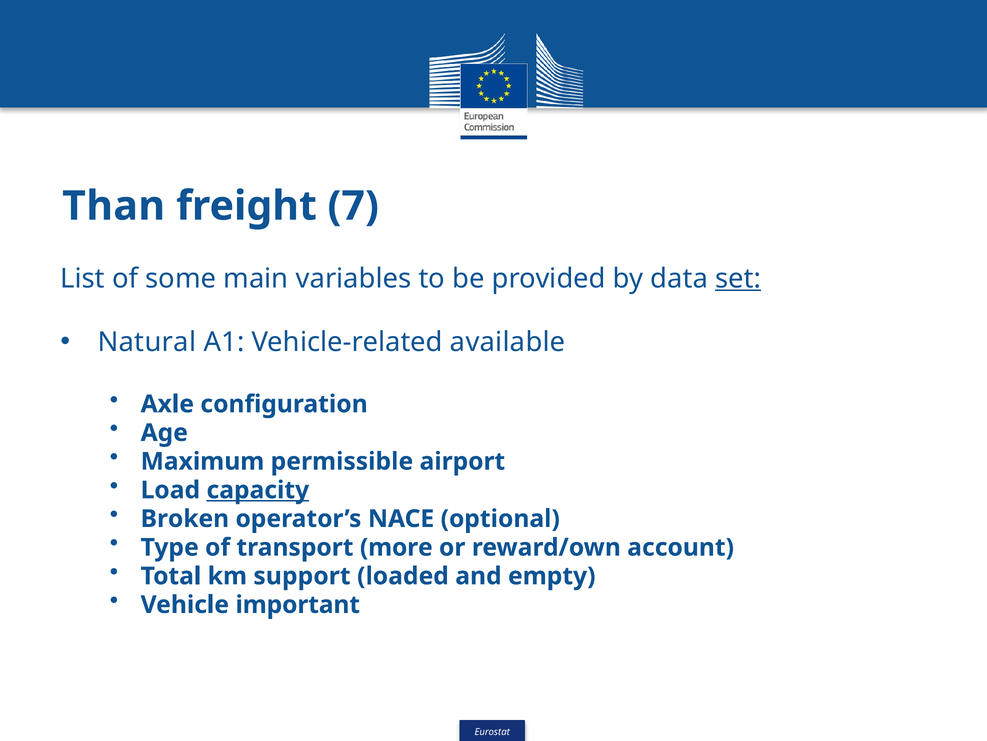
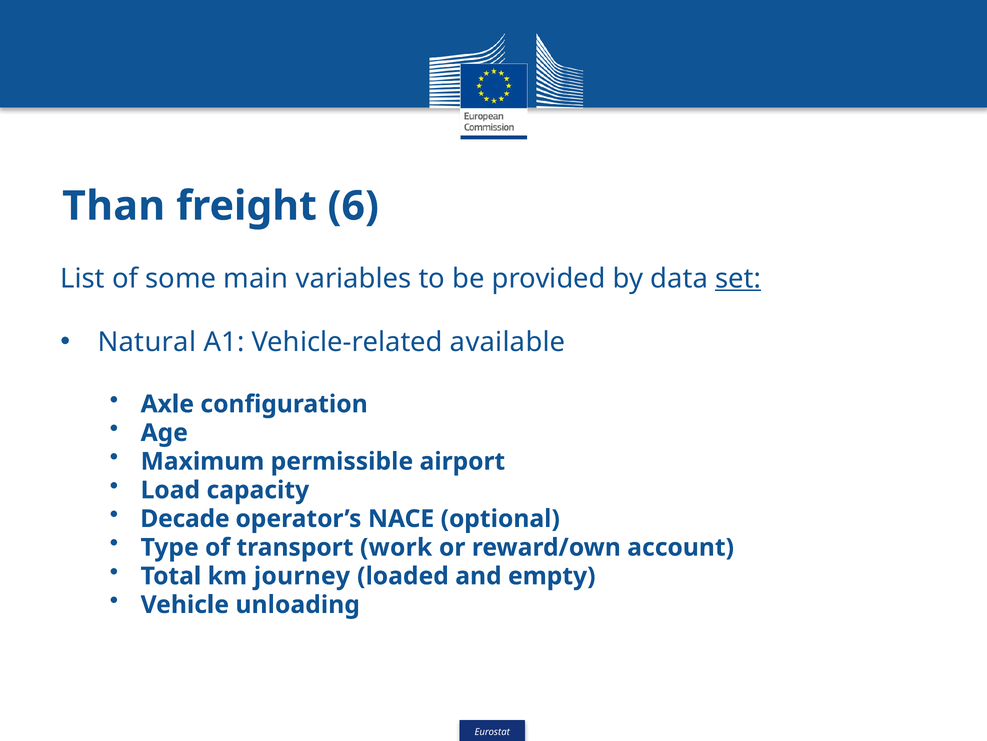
freight 7: 7 -> 6
capacity underline: present -> none
Broken: Broken -> Decade
more: more -> work
support: support -> journey
important: important -> unloading
